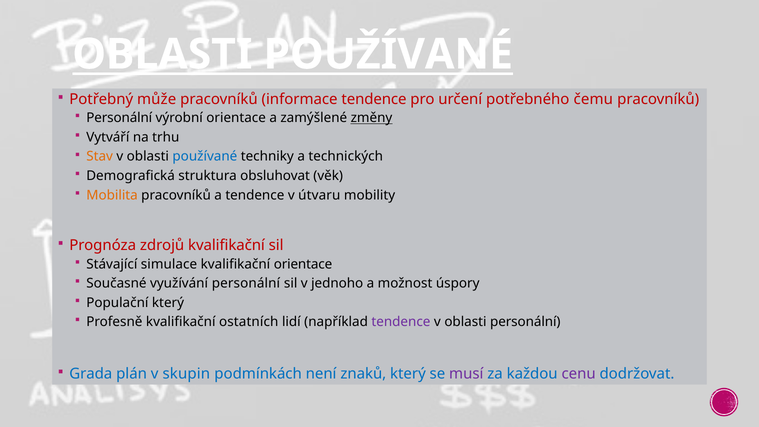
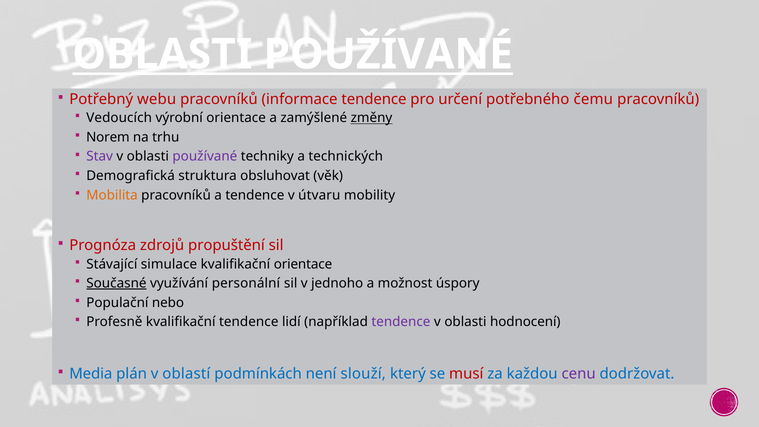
může: může -> webu
Personální at (119, 118): Personální -> Vedoucích
Vytváří: Vytváří -> Norem
Stav colour: orange -> purple
používané at (205, 156) colour: blue -> purple
zdrojů kvalifikační: kvalifikační -> propuštění
Současné underline: none -> present
Populační který: který -> nebo
kvalifikační ostatních: ostatních -> tendence
oblasti personální: personální -> hodnocení
Grada: Grada -> Media
skupin: skupin -> oblastí
znaků: znaků -> slouží
musí colour: purple -> red
